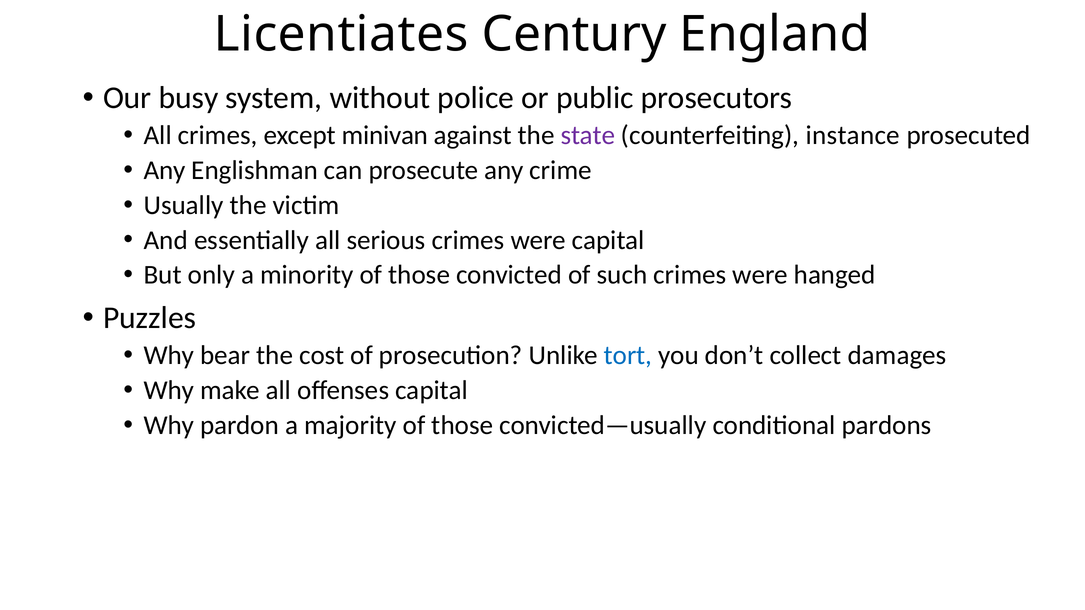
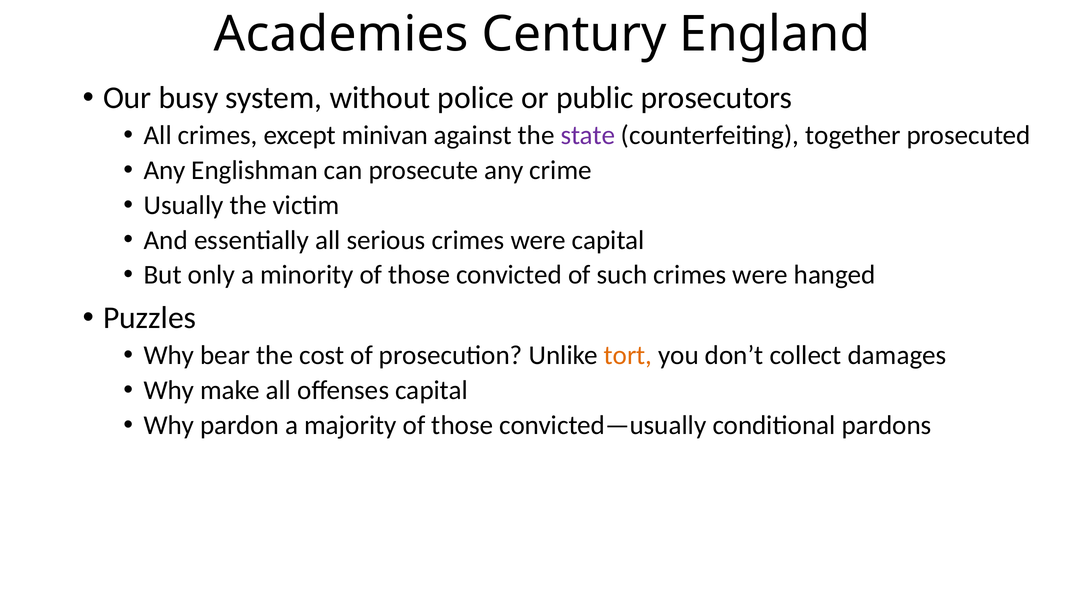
Licentiates: Licentiates -> Academies
instance: instance -> together
tort colour: blue -> orange
